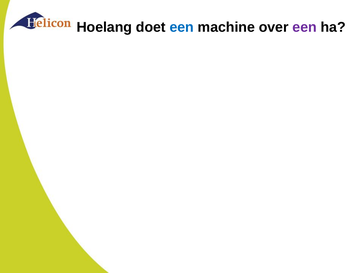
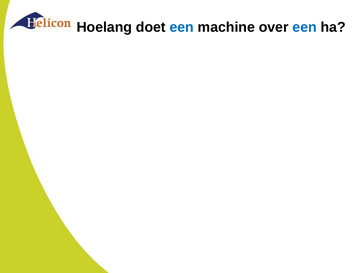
een at (305, 27) colour: purple -> blue
